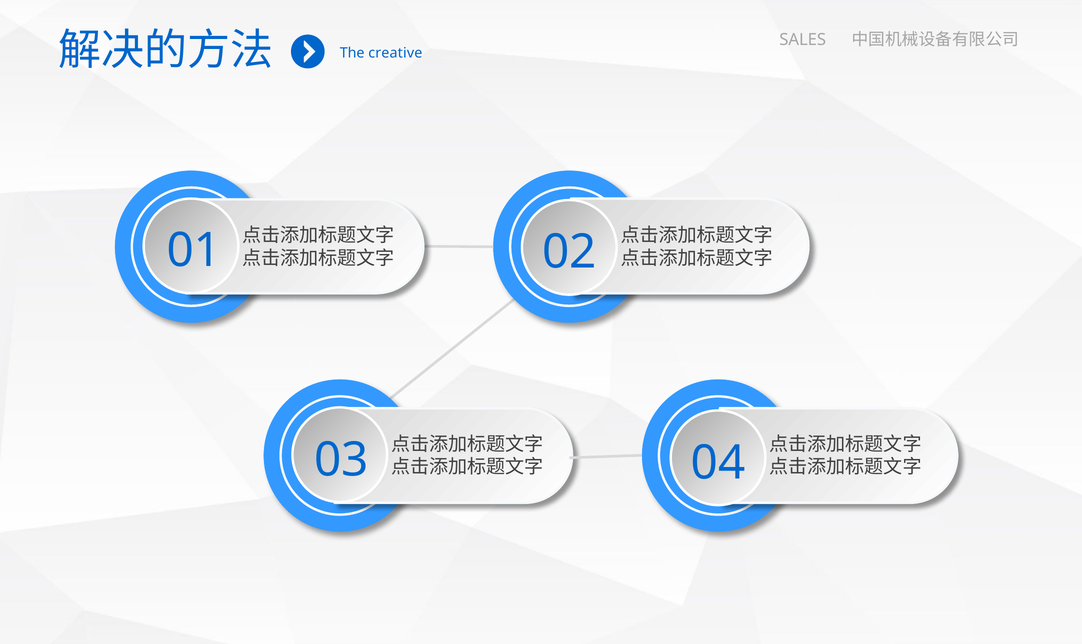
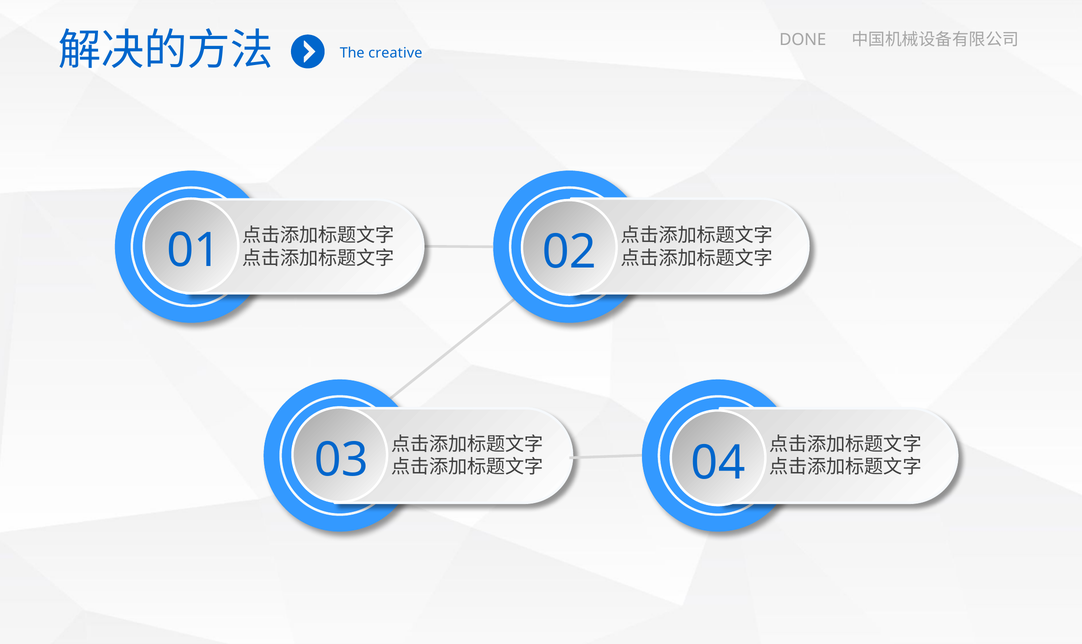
SALES: SALES -> DONE
